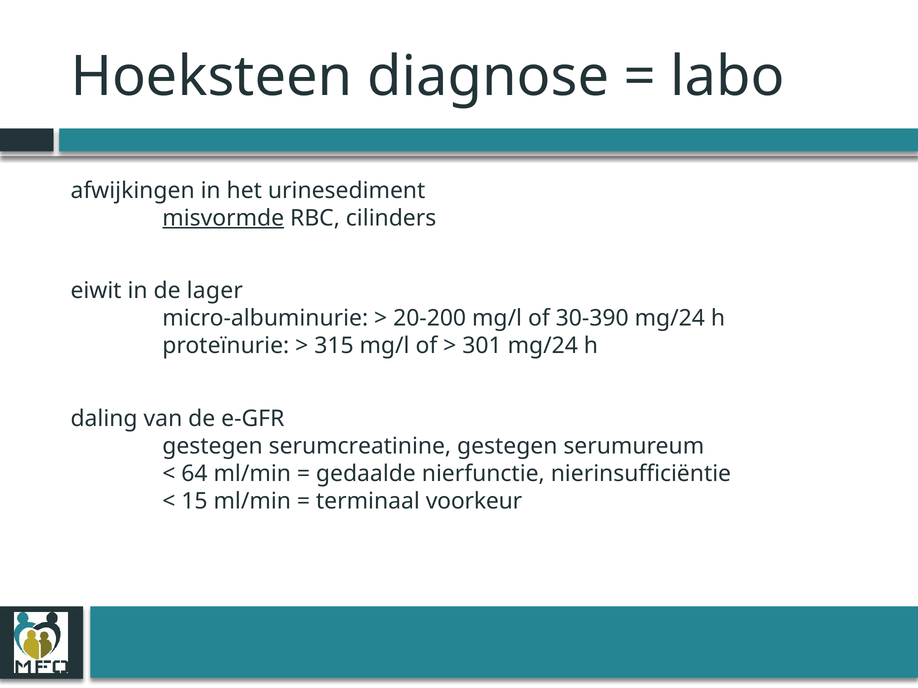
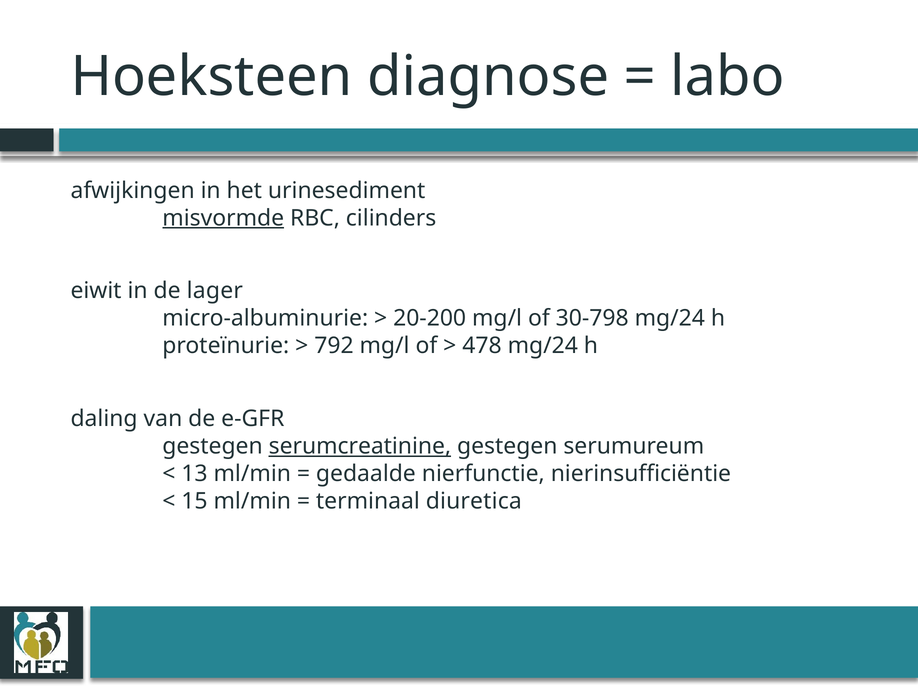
30-390: 30-390 -> 30-798
315: 315 -> 792
301: 301 -> 478
serumcreatinine underline: none -> present
64: 64 -> 13
voorkeur: voorkeur -> diuretica
